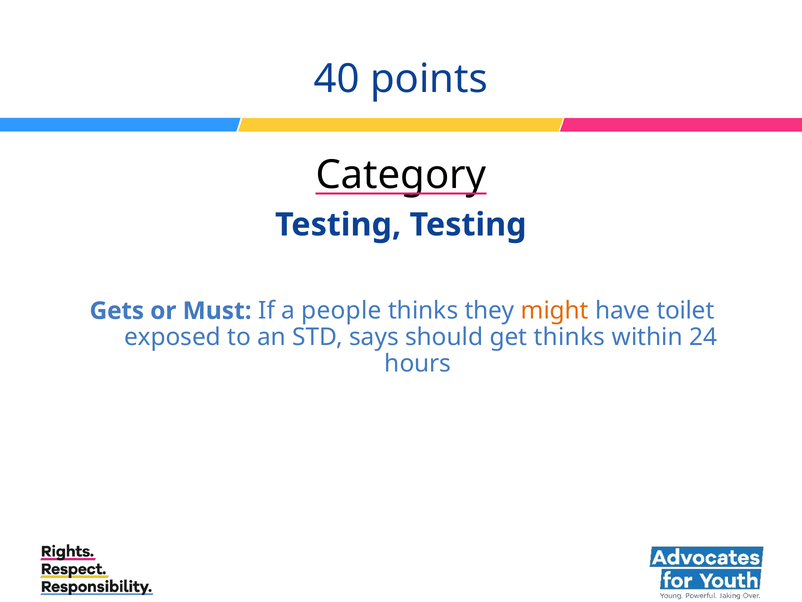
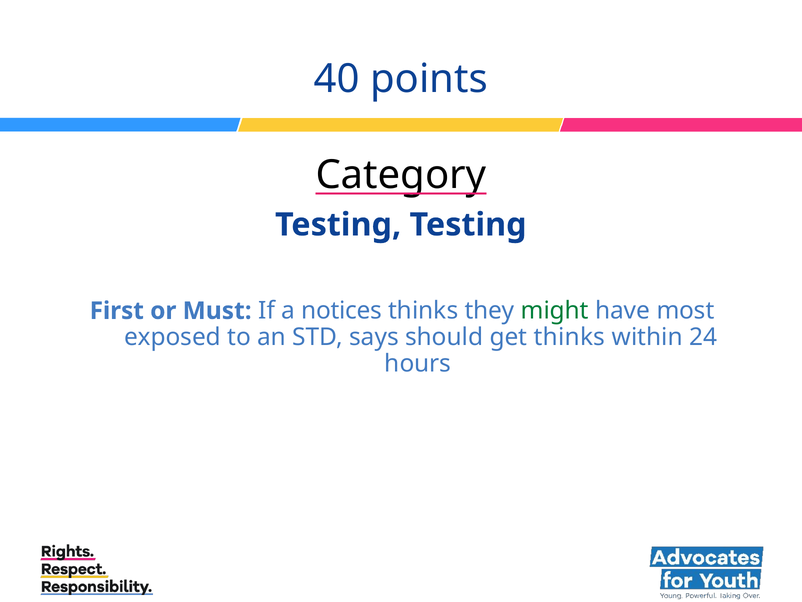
Gets: Gets -> First
people: people -> notices
might colour: orange -> green
toilet: toilet -> most
